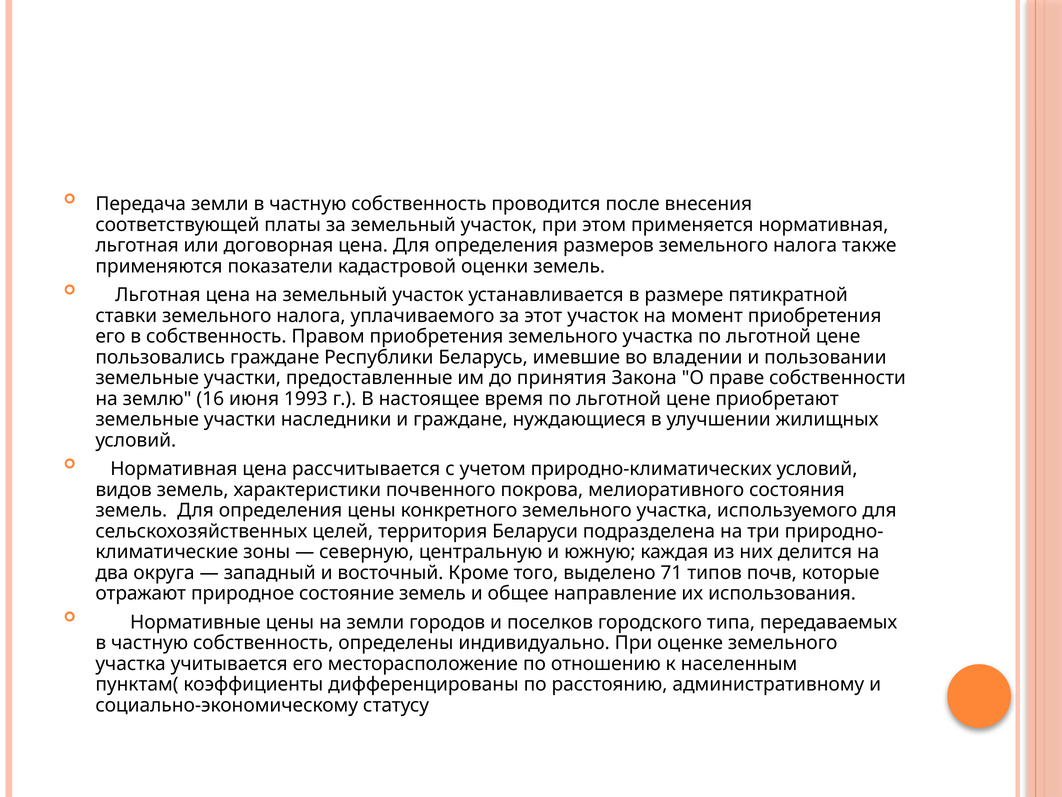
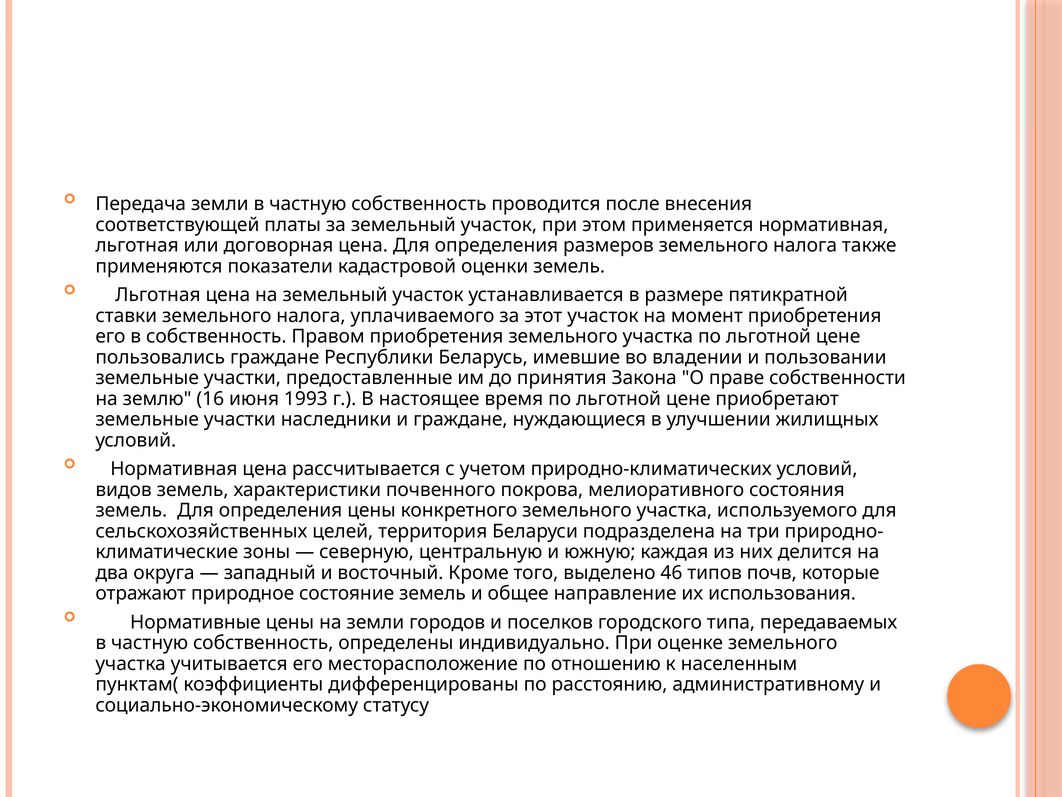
71: 71 -> 46
